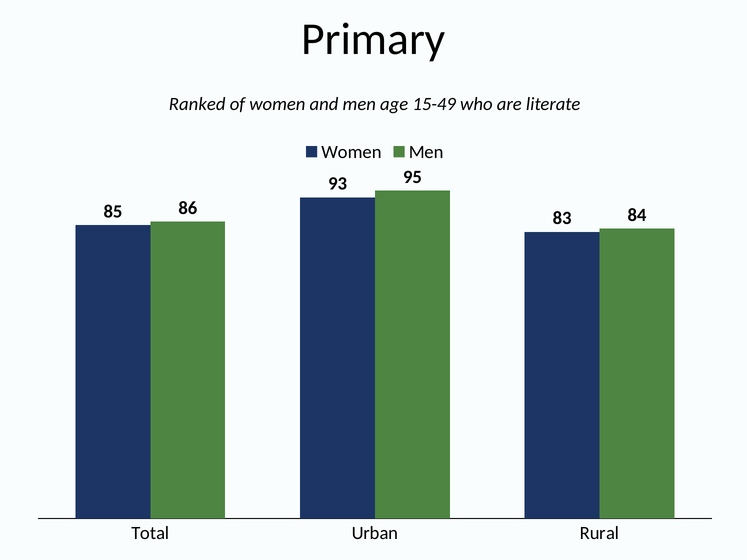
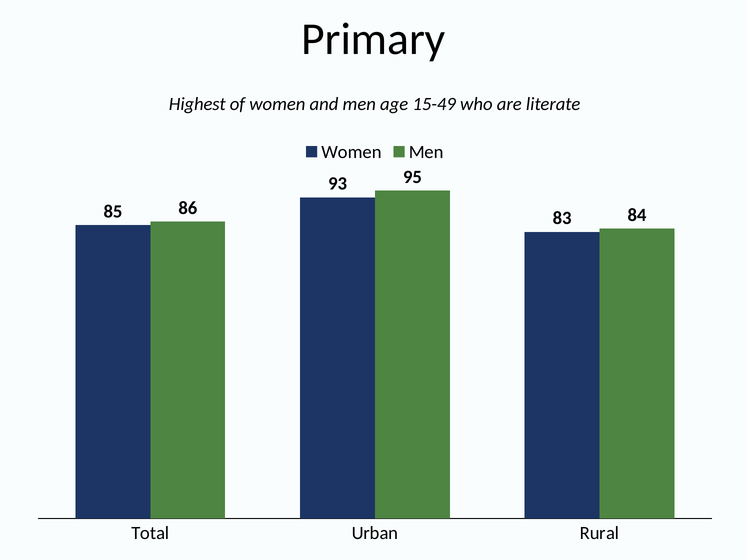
Ranked: Ranked -> Highest
